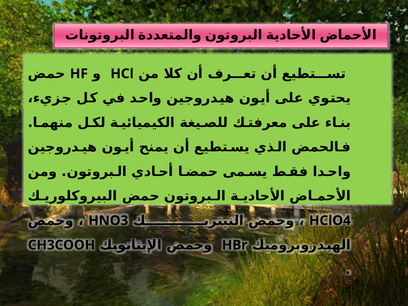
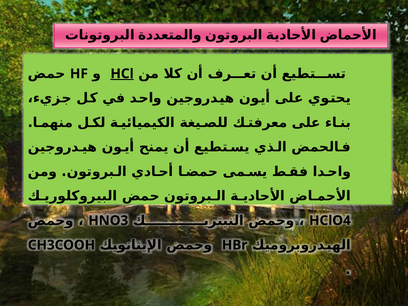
HCl underline: none -> present
